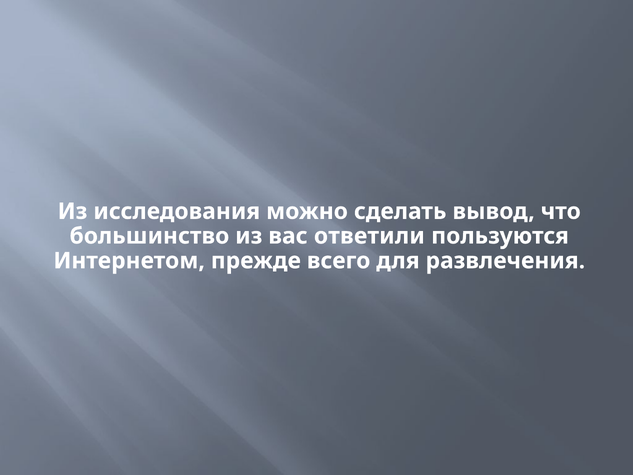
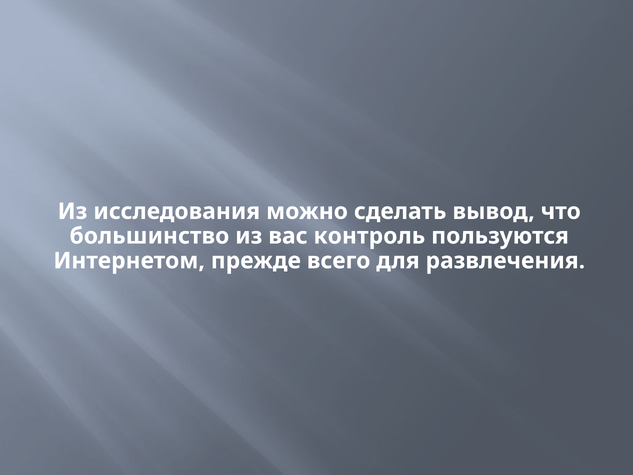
ответили: ответили -> контроль
